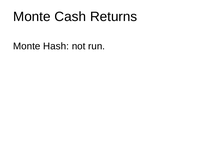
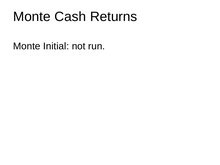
Hash: Hash -> Initial
